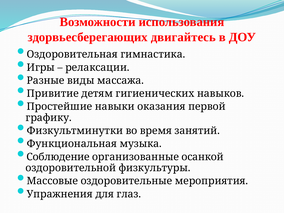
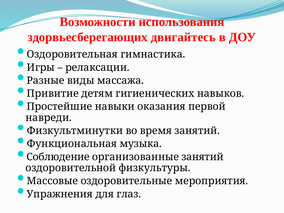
графику: графику -> навреди
организованные осанкой: осанкой -> занятий
